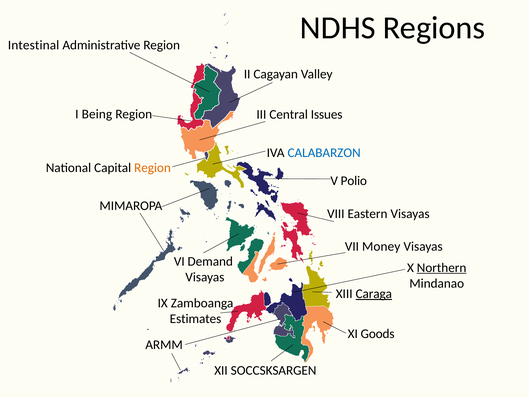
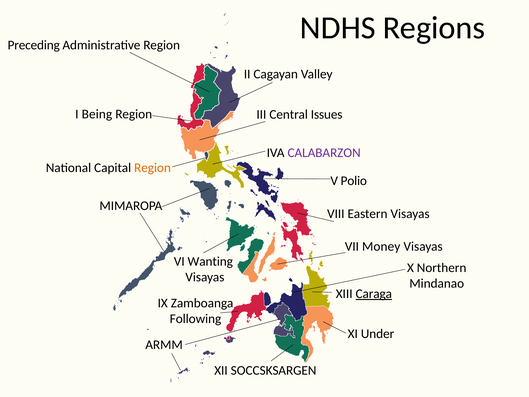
Intestinal: Intestinal -> Preceding
CALABARZON colour: blue -> purple
Demand: Demand -> Wanting
Northern underline: present -> none
Estimates: Estimates -> Following
Goods: Goods -> Under
